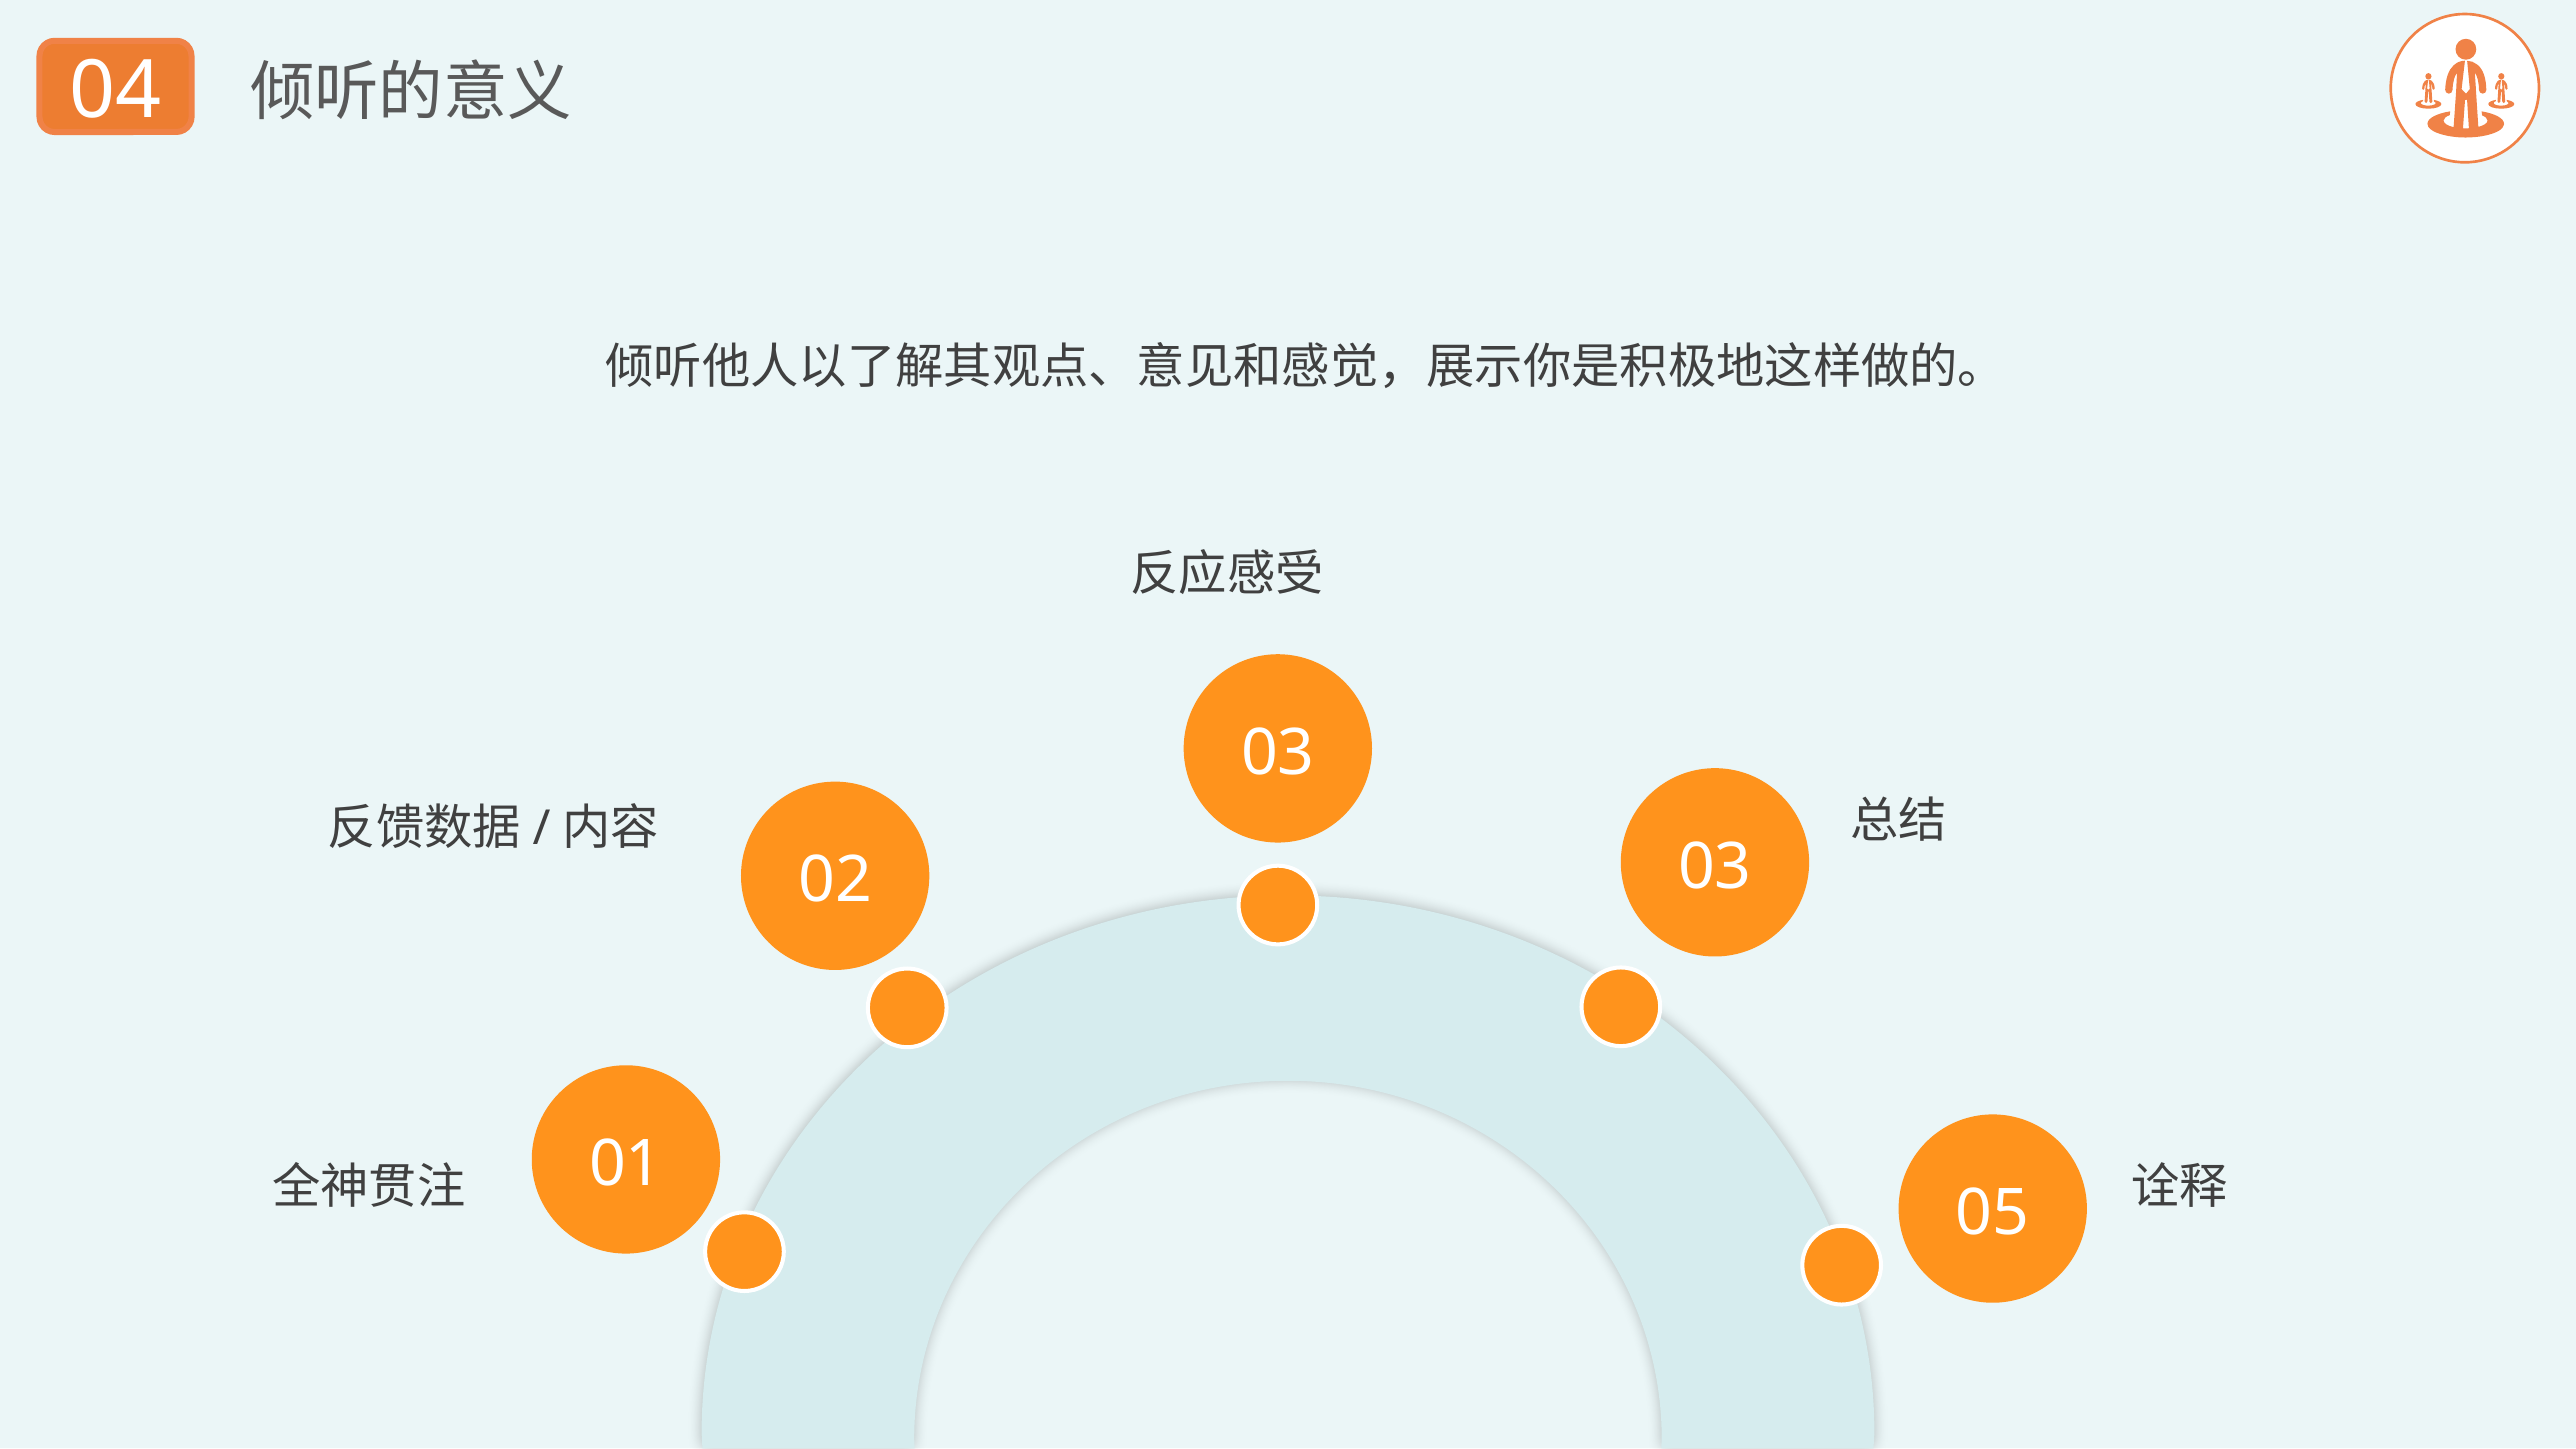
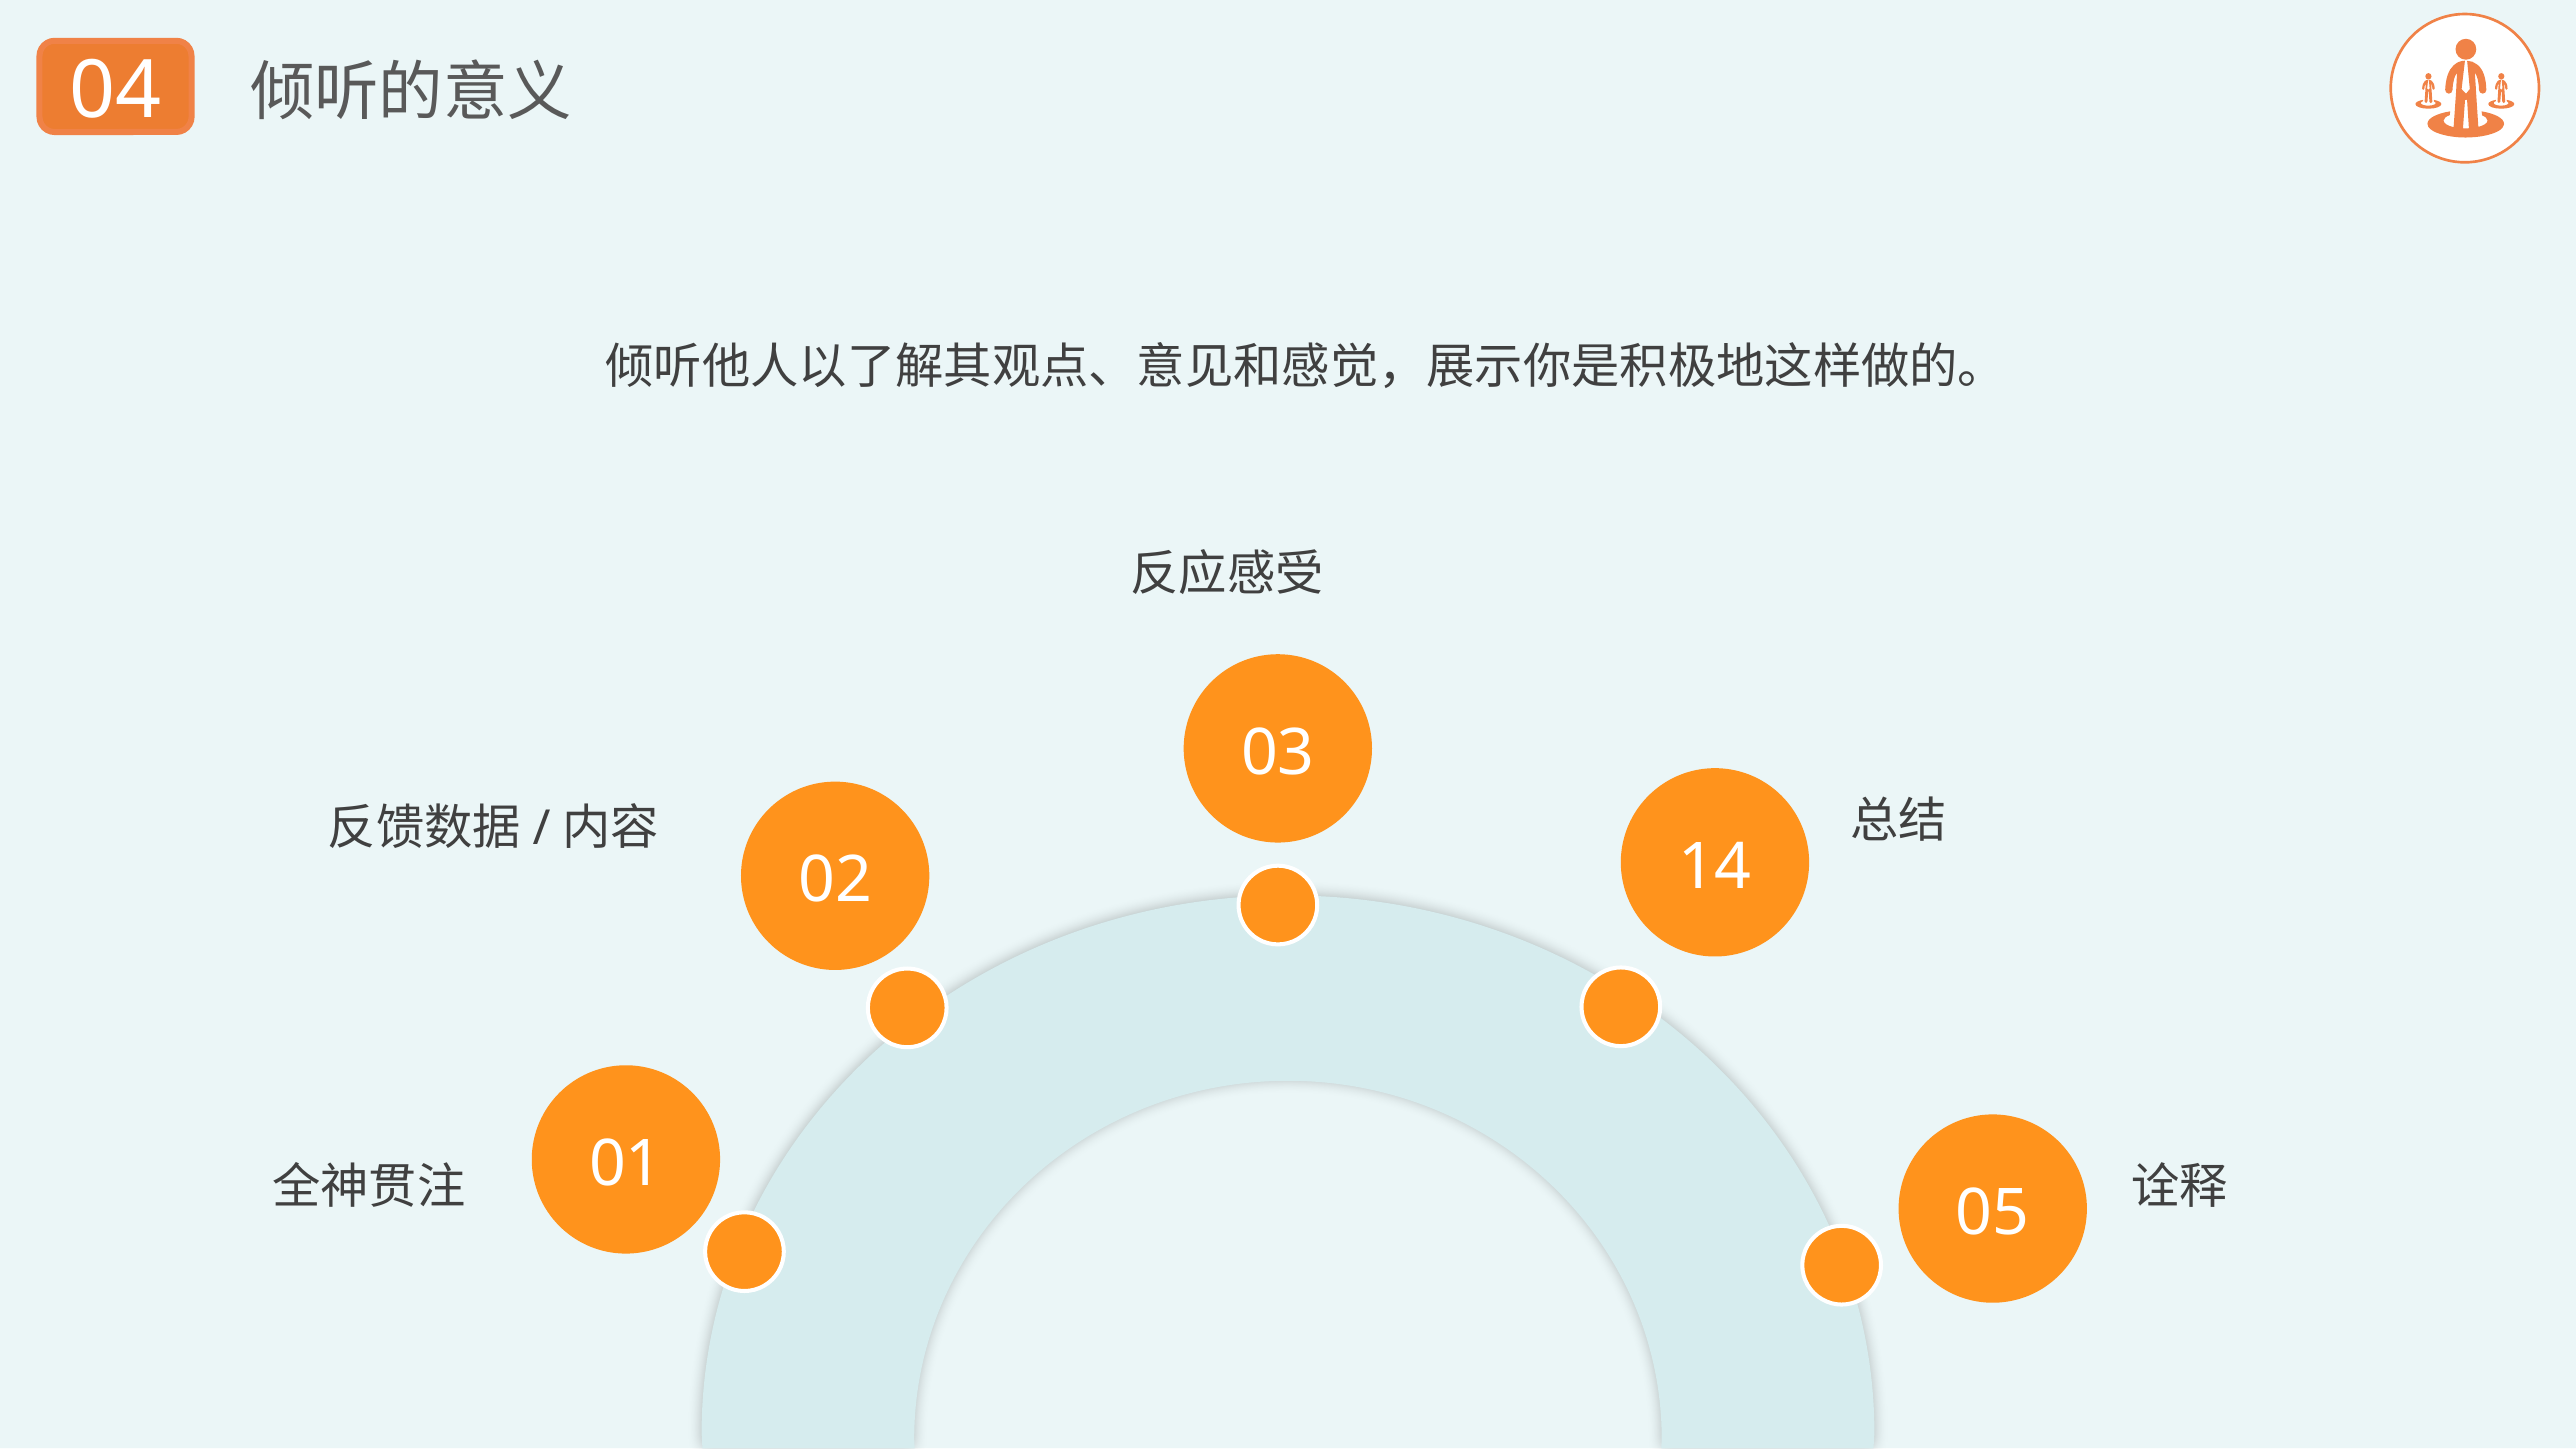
02 03: 03 -> 14
